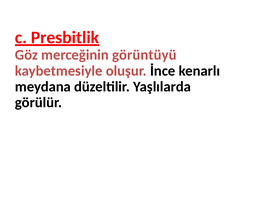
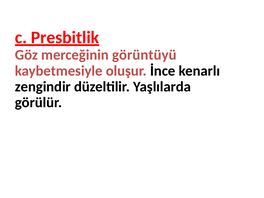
meydana: meydana -> zengindir
